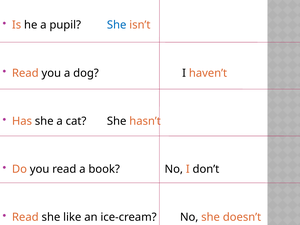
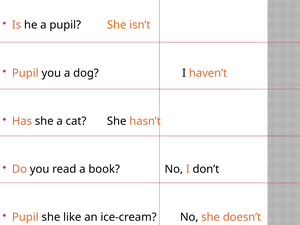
She at (117, 25) colour: blue -> orange
Read at (25, 73): Read -> Pupil
Read at (25, 217): Read -> Pupil
